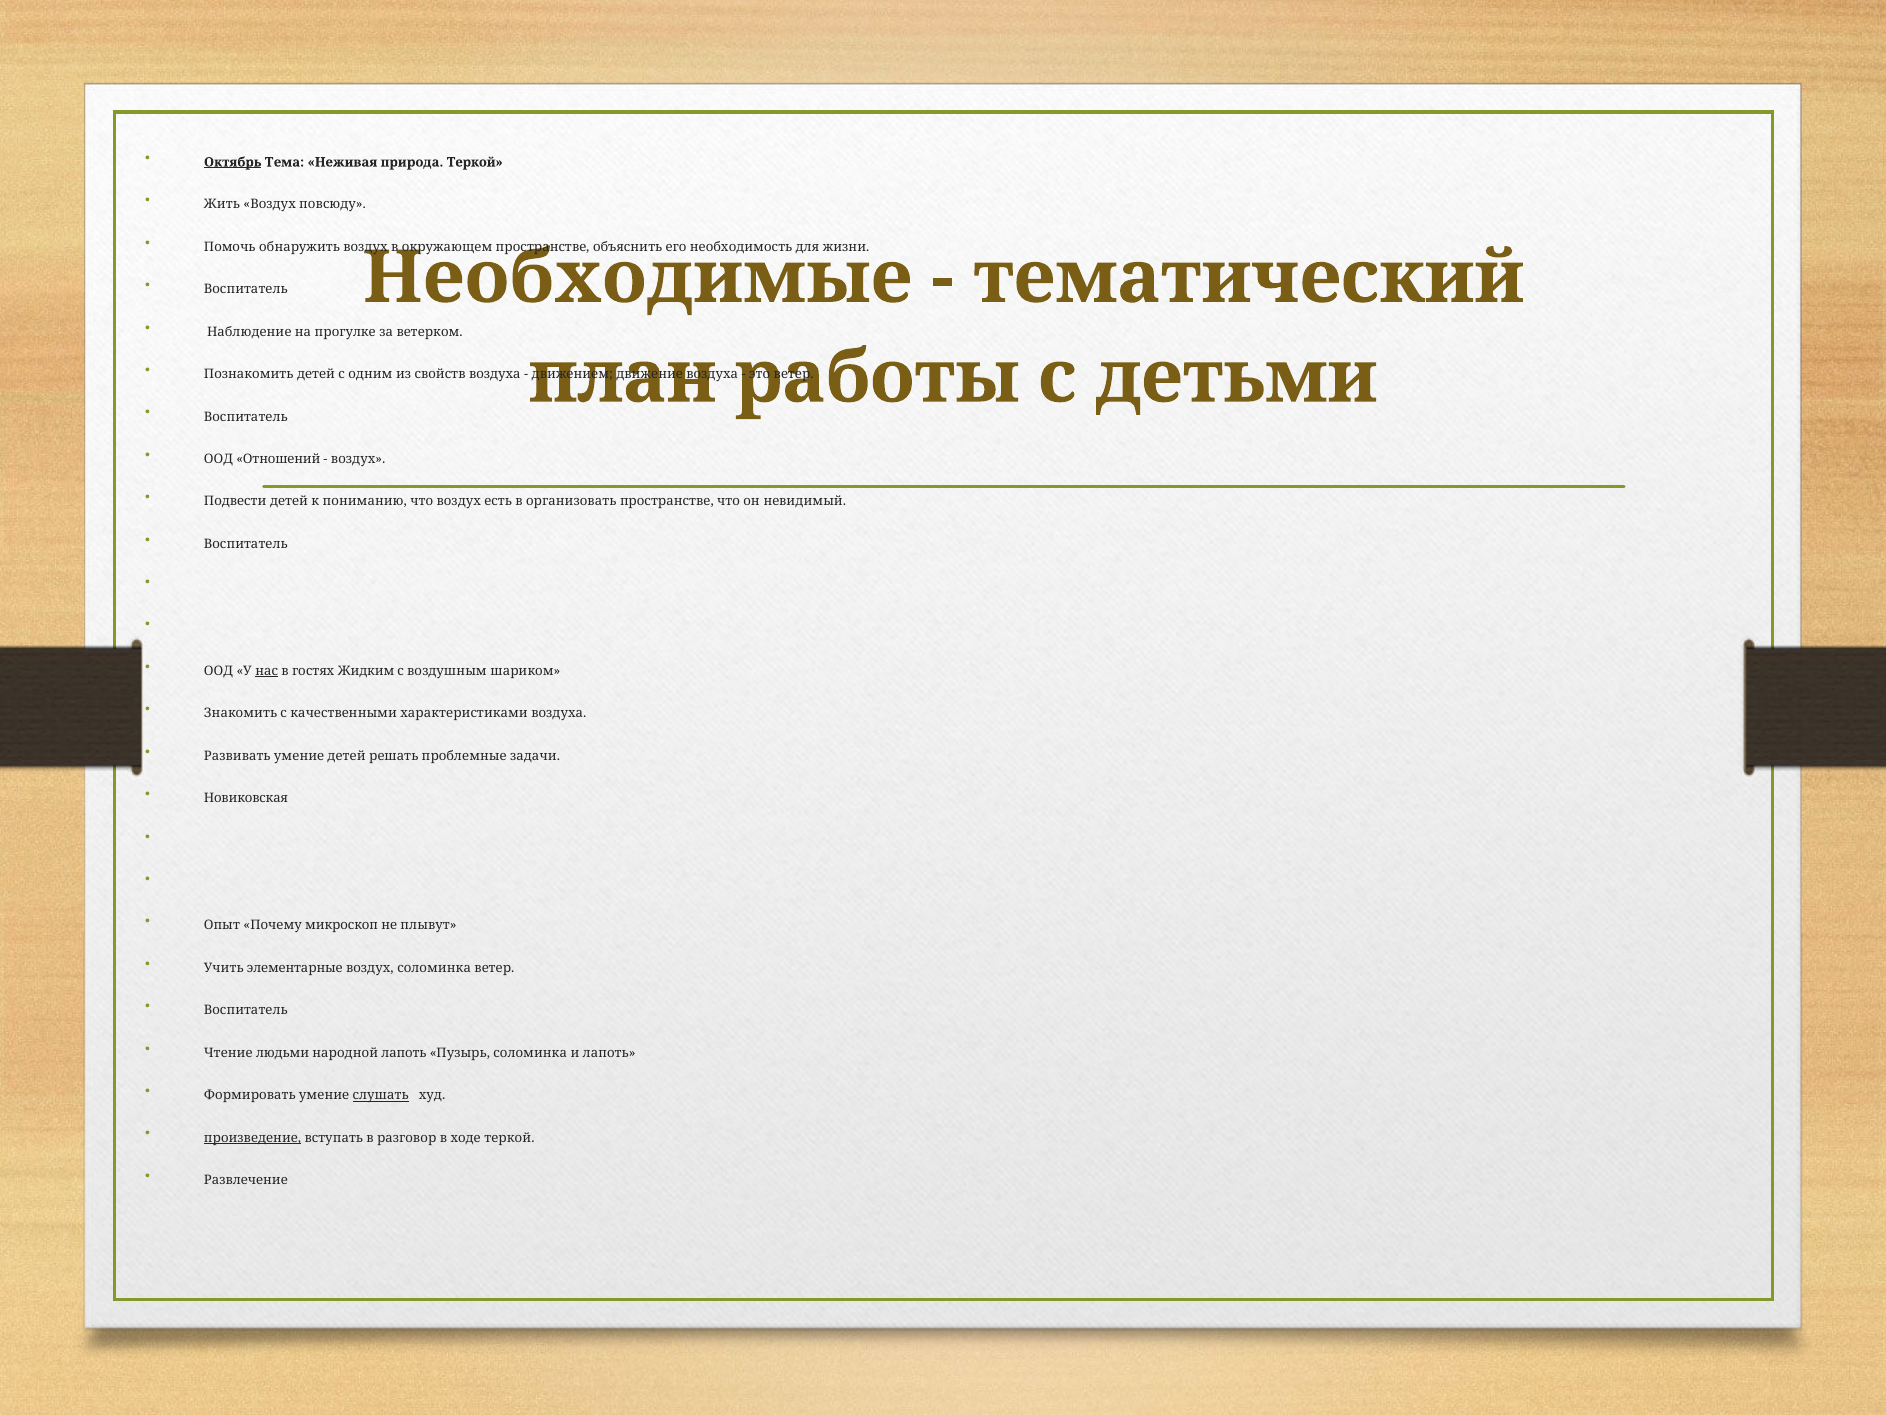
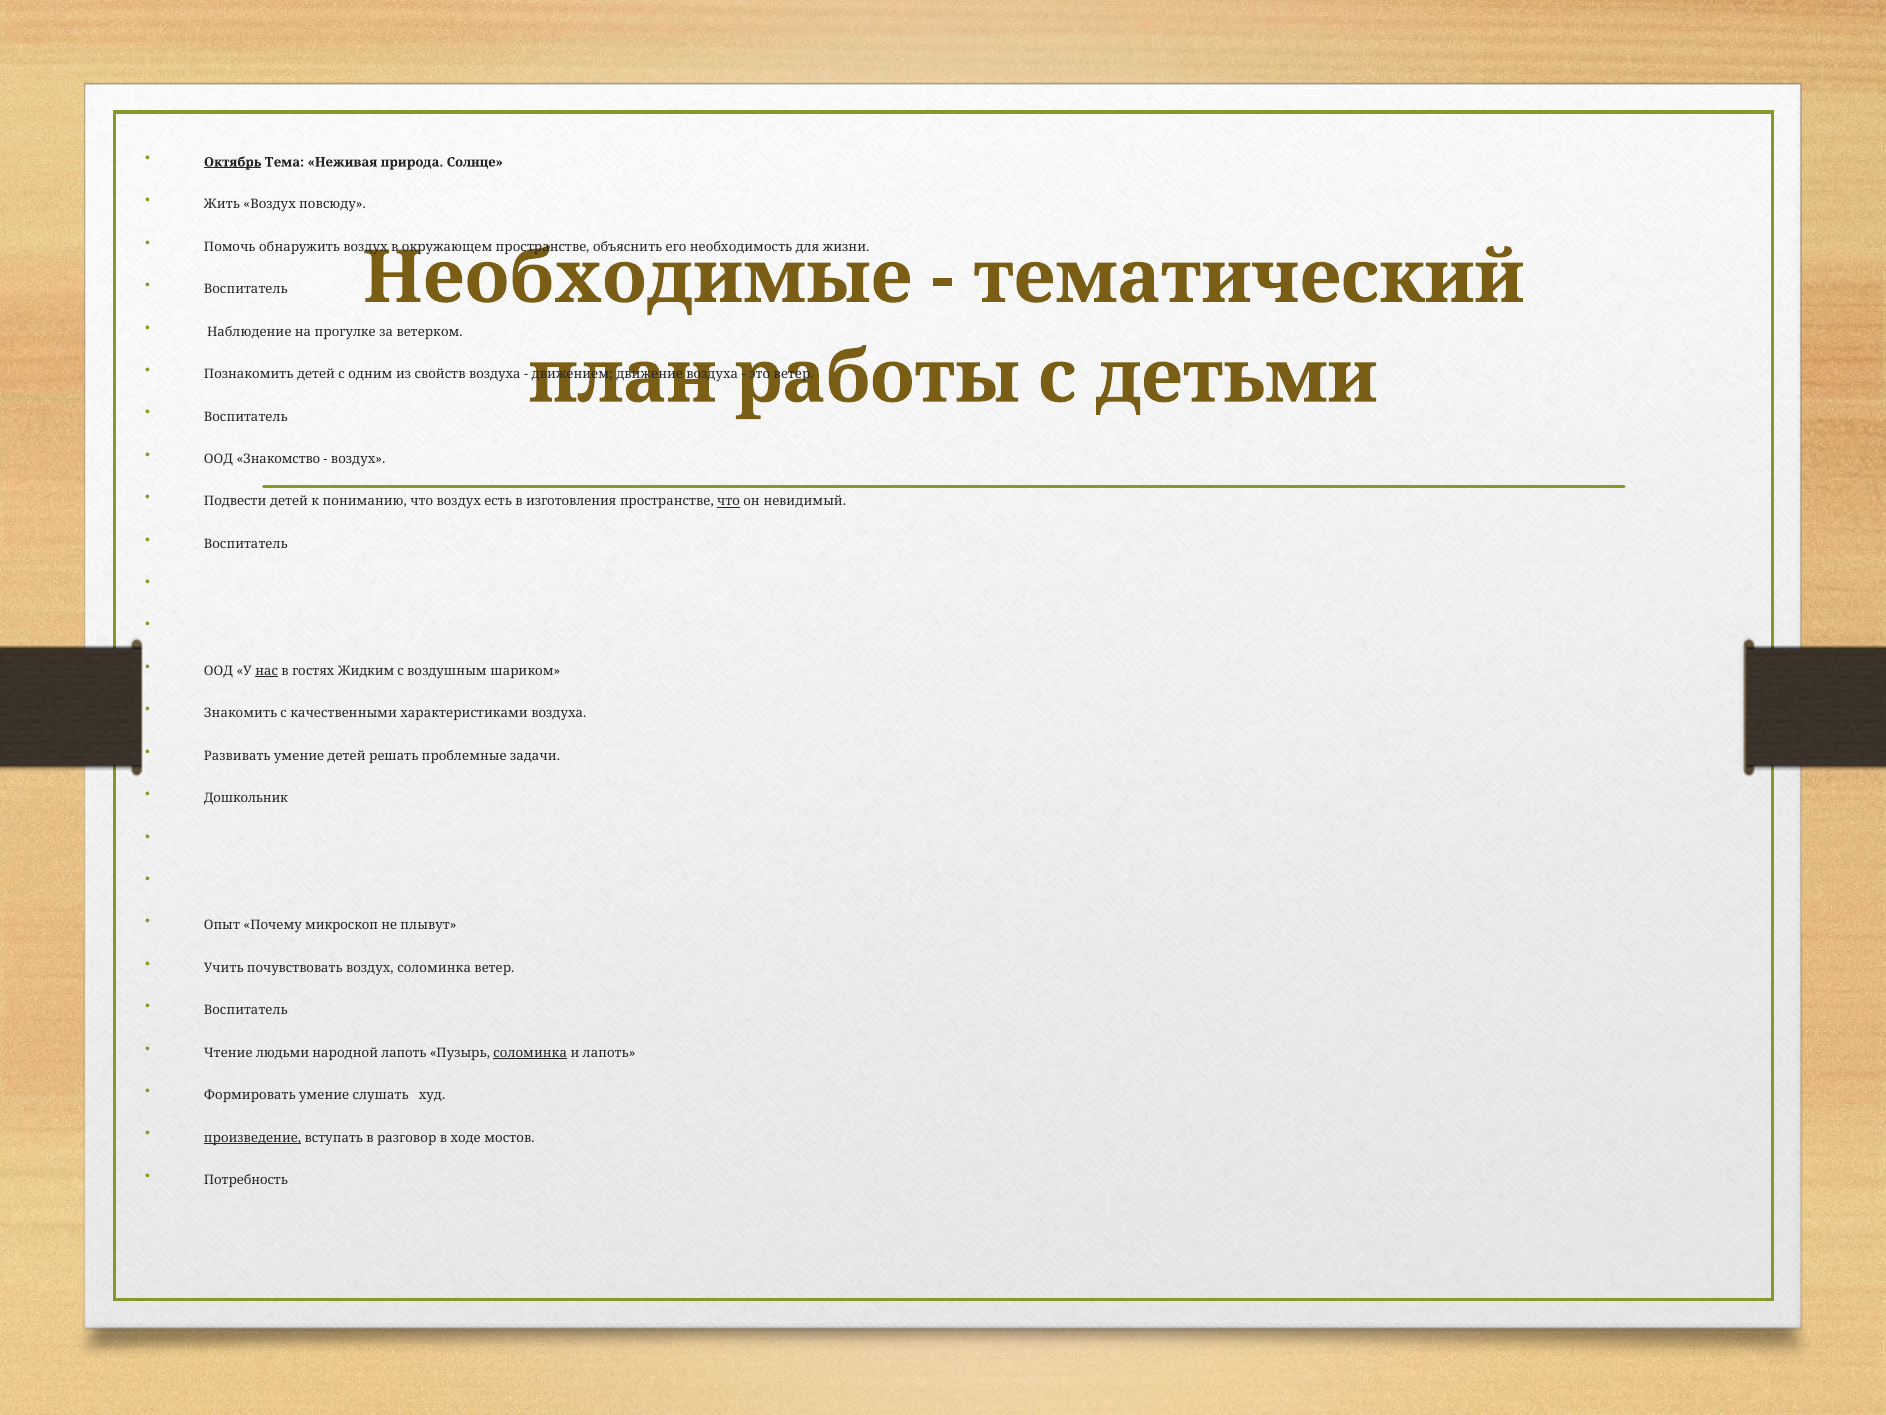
природа Теркой: Теркой -> Солнце
Отношений: Отношений -> Знакомство
организовать: организовать -> изготовления
что at (729, 501) underline: none -> present
Новиковская: Новиковская -> Дошкольник
элементарные: элементарные -> почувствовать
соломинка at (530, 1053) underline: none -> present
слушать underline: present -> none
ходе теркой: теркой -> мостов
Развлечение: Развлечение -> Потребность
